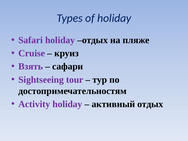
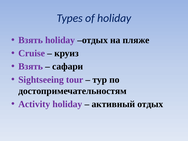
Safari at (31, 40): Safari -> Взять
